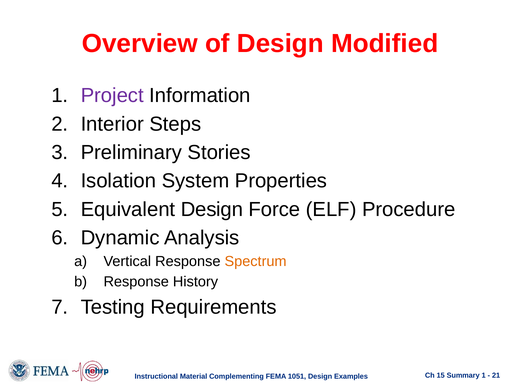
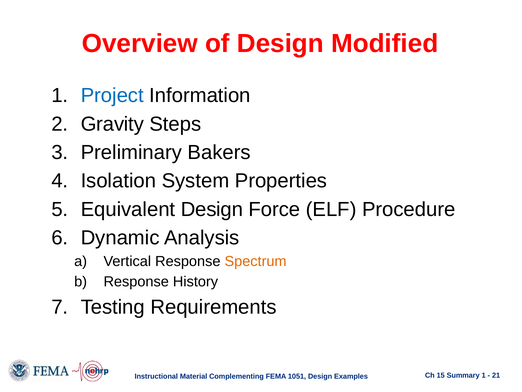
Project colour: purple -> blue
Interior: Interior -> Gravity
Stories: Stories -> Bakers
